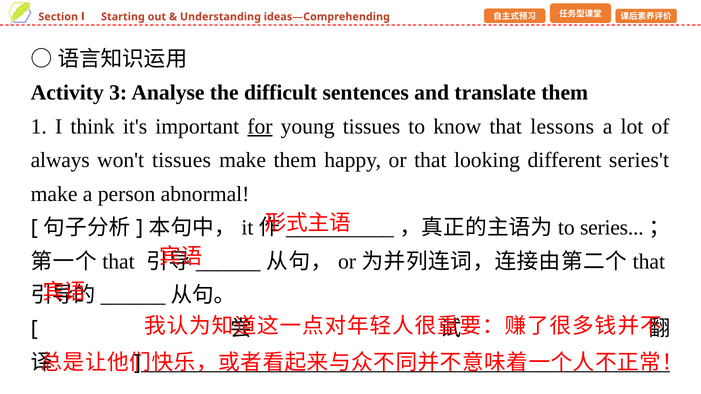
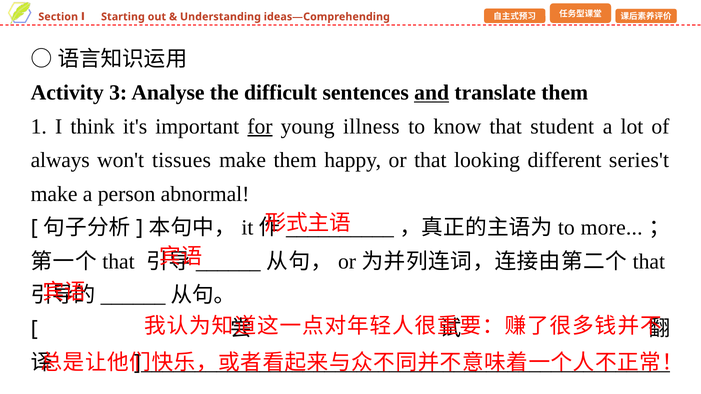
and underline: none -> present
young tissues: tissues -> illness
lessons: lessons -> student
series: series -> more
